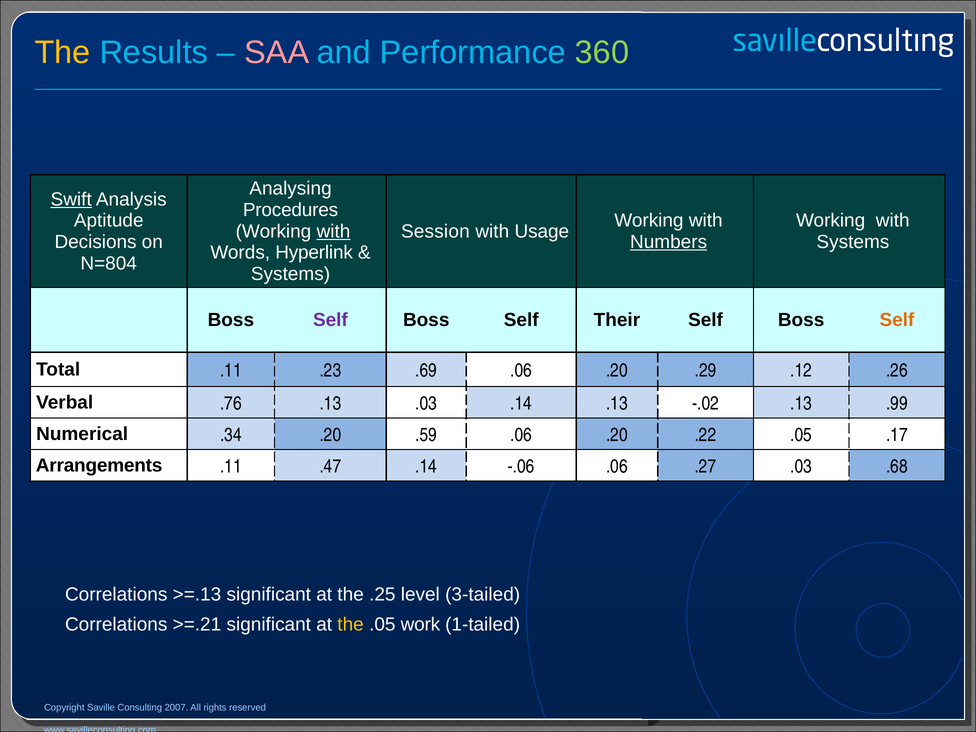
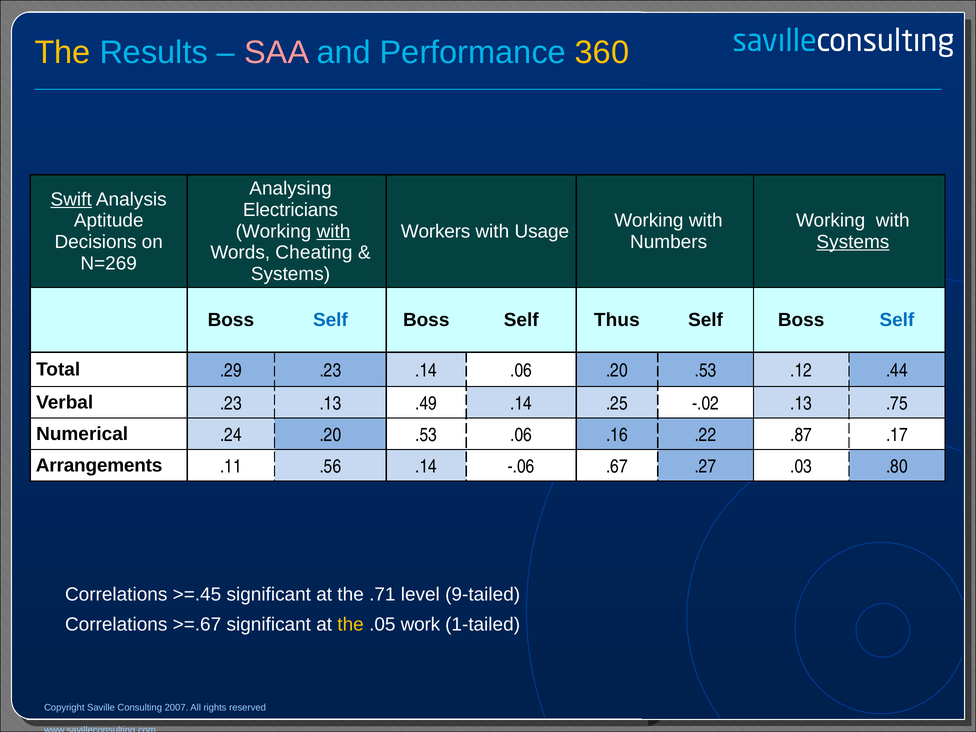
360 colour: light green -> yellow
Procedures: Procedures -> Electricians
Session: Session -> Workers
Numbers underline: present -> none
Systems at (853, 242) underline: none -> present
Hyperlink: Hyperlink -> Cheating
N=804: N=804 -> N=269
Self at (330, 320) colour: purple -> blue
Their: Their -> Thus
Self at (897, 320) colour: orange -> blue
Total .11: .11 -> .29
.23 .69: .69 -> .14
.06 .20 .29: .29 -> .53
.26: .26 -> .44
Verbal .76: .76 -> .23
.13 .03: .03 -> .49
.14 .13: .13 -> .25
.99: .99 -> .75
.34: .34 -> .24
.59 at (426, 435): .59 -> .53
.20 at (617, 435): .20 -> .16
.22 .05: .05 -> .87
.47: .47 -> .56
-.06 .06: .06 -> .67
.68: .68 -> .80
>=.13: >=.13 -> >=.45
.25: .25 -> .71
3-tailed: 3-tailed -> 9-tailed
>=.21: >=.21 -> >=.67
